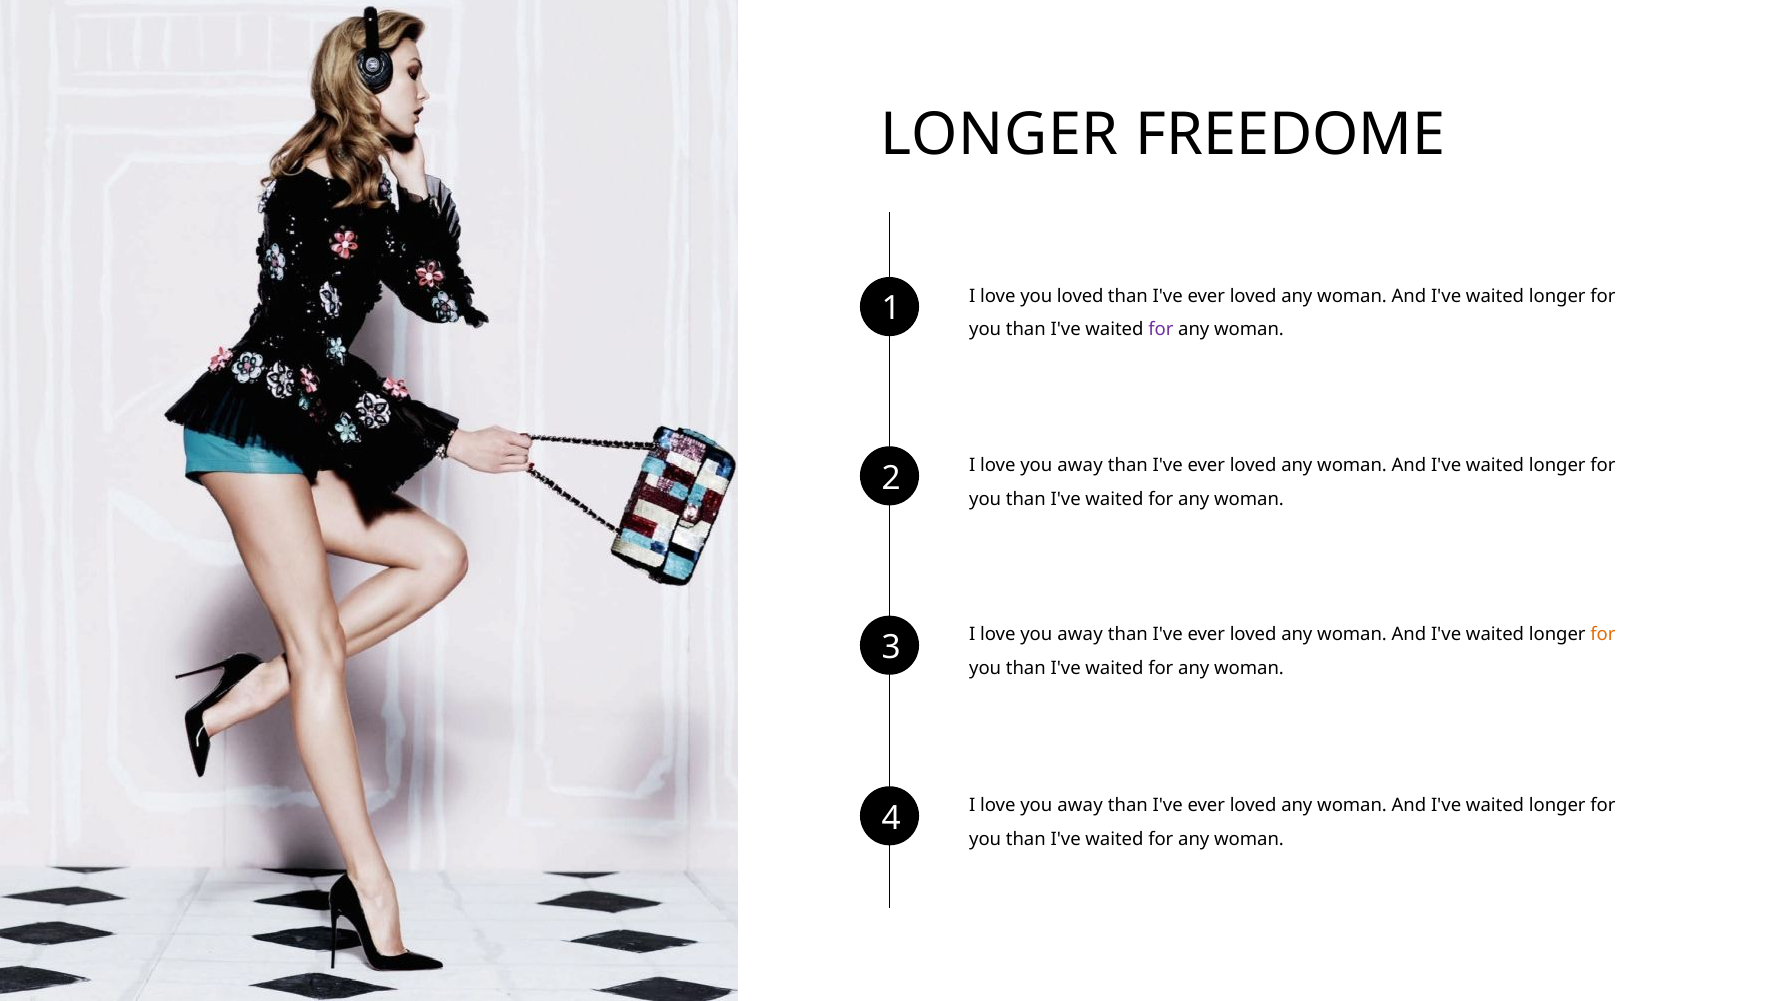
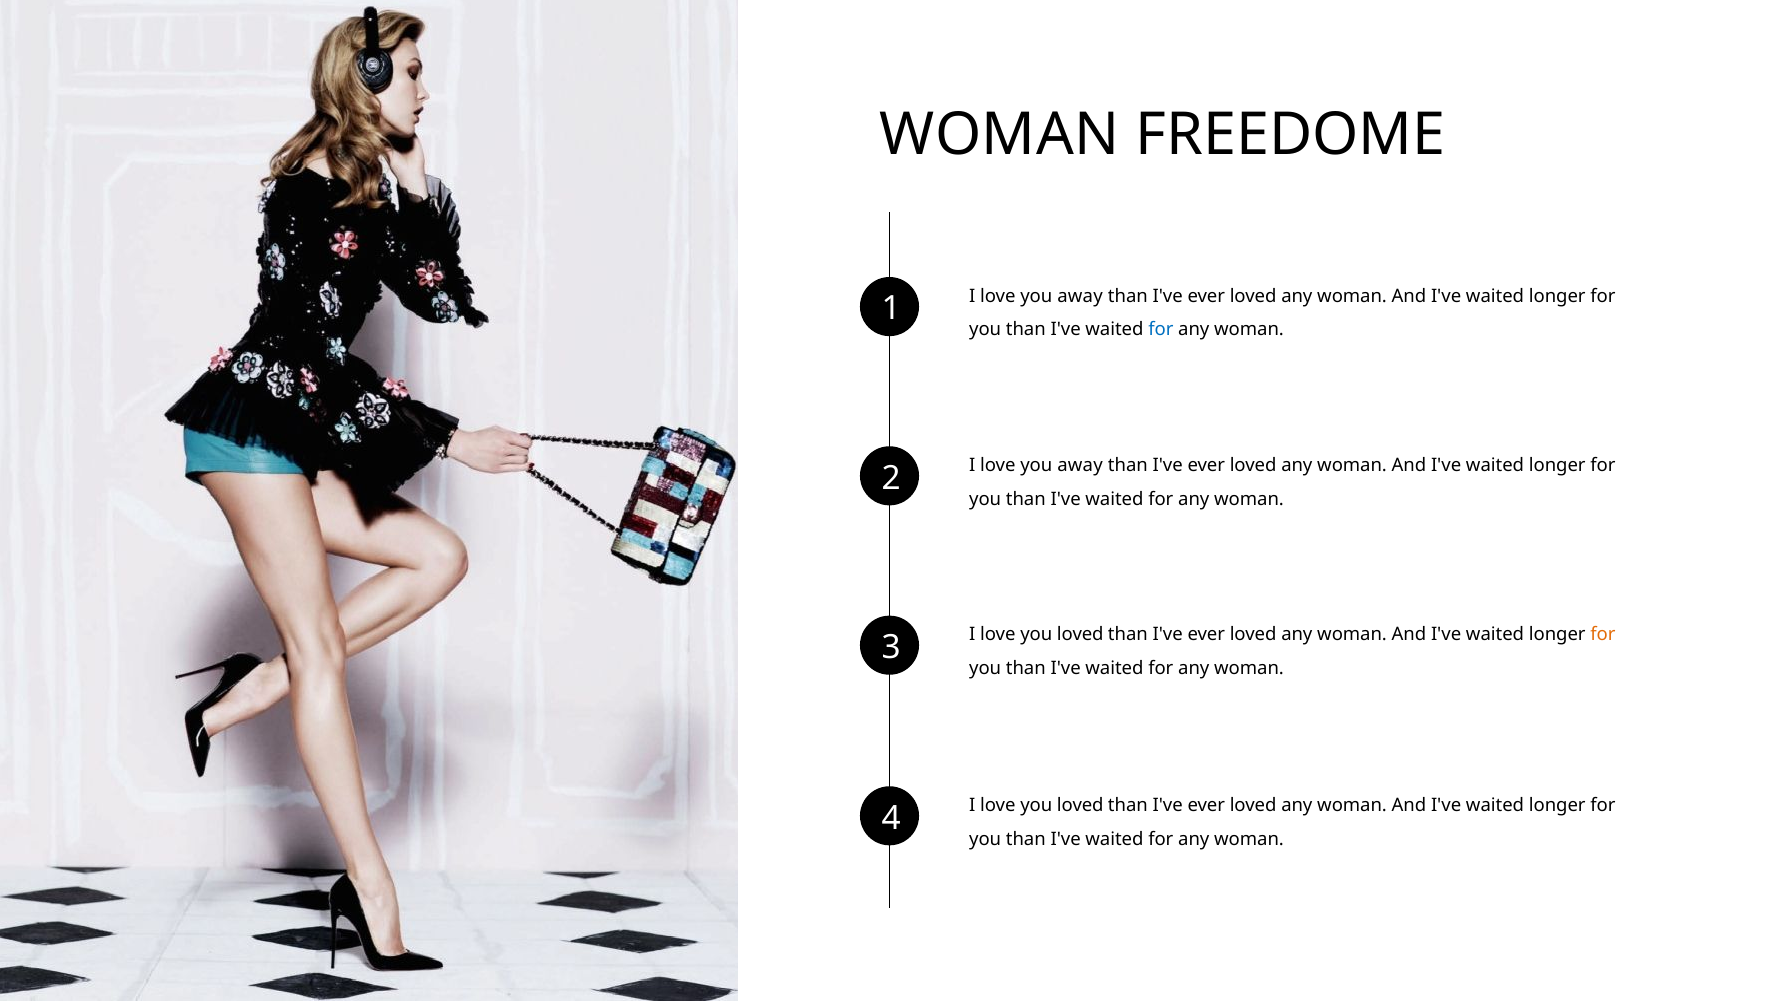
LONGER at (999, 135): LONGER -> WOMAN
loved at (1080, 296): loved -> away
for at (1161, 330) colour: purple -> blue
away at (1080, 635): away -> loved
away at (1080, 805): away -> loved
